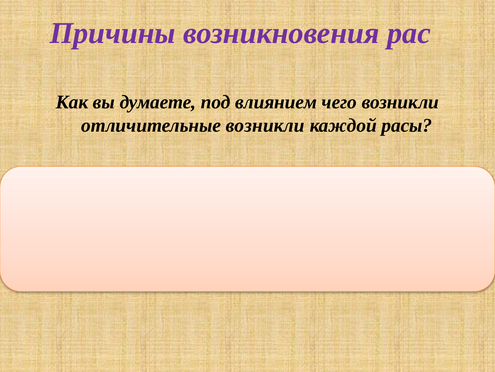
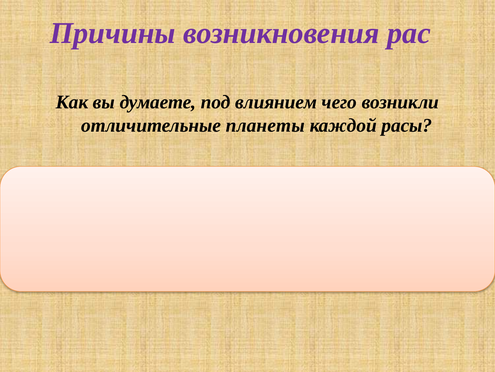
отличительные возникли: возникли -> планеты
